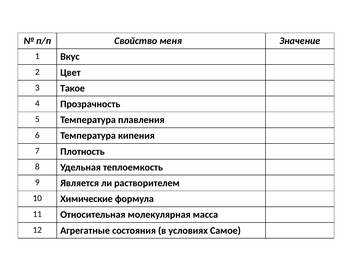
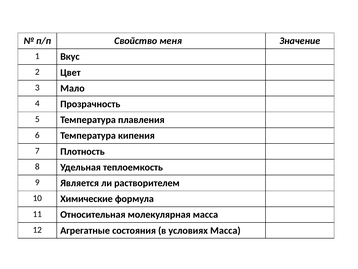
Такое: Такое -> Мало
условиях Самое: Самое -> Масса
